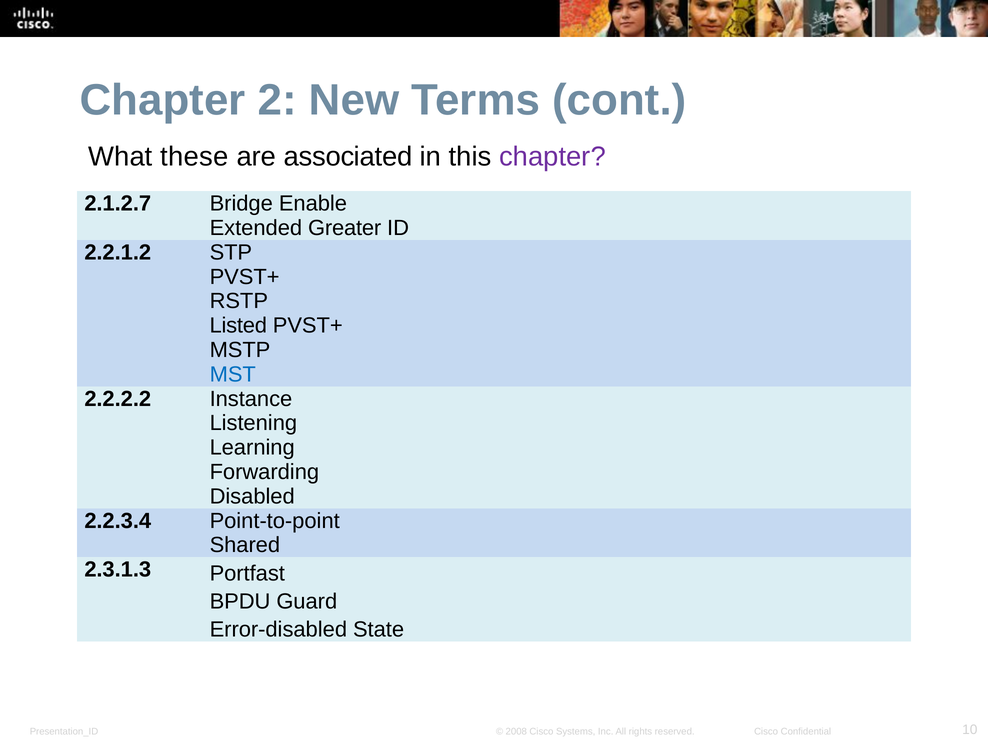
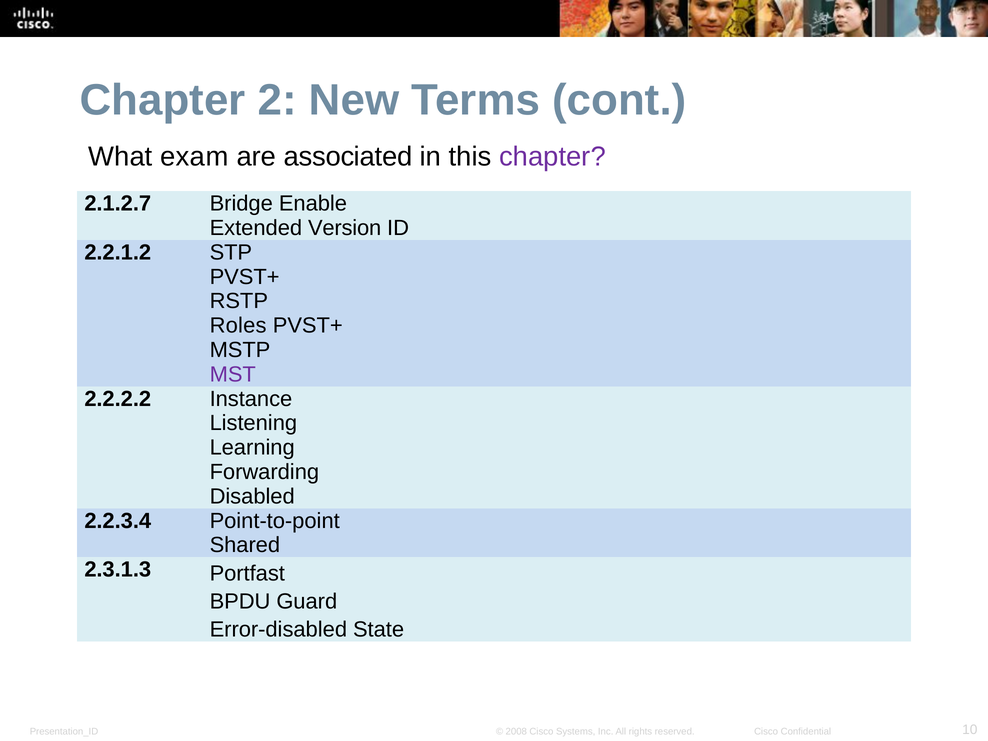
these: these -> exam
Greater: Greater -> Version
Listed: Listed -> Roles
MST colour: blue -> purple
